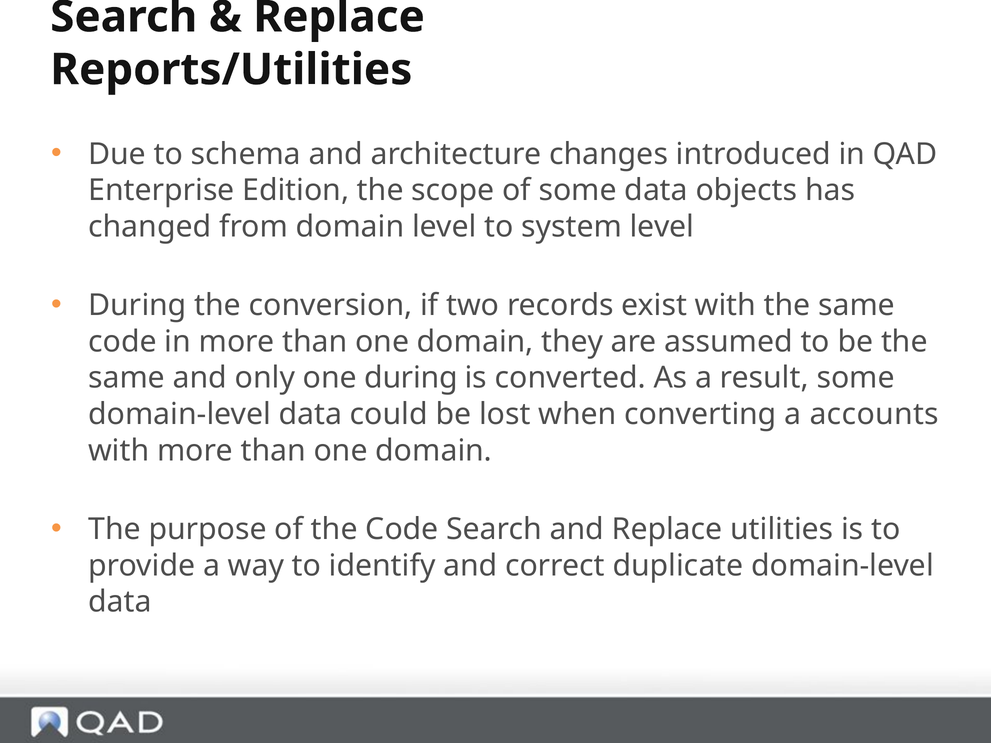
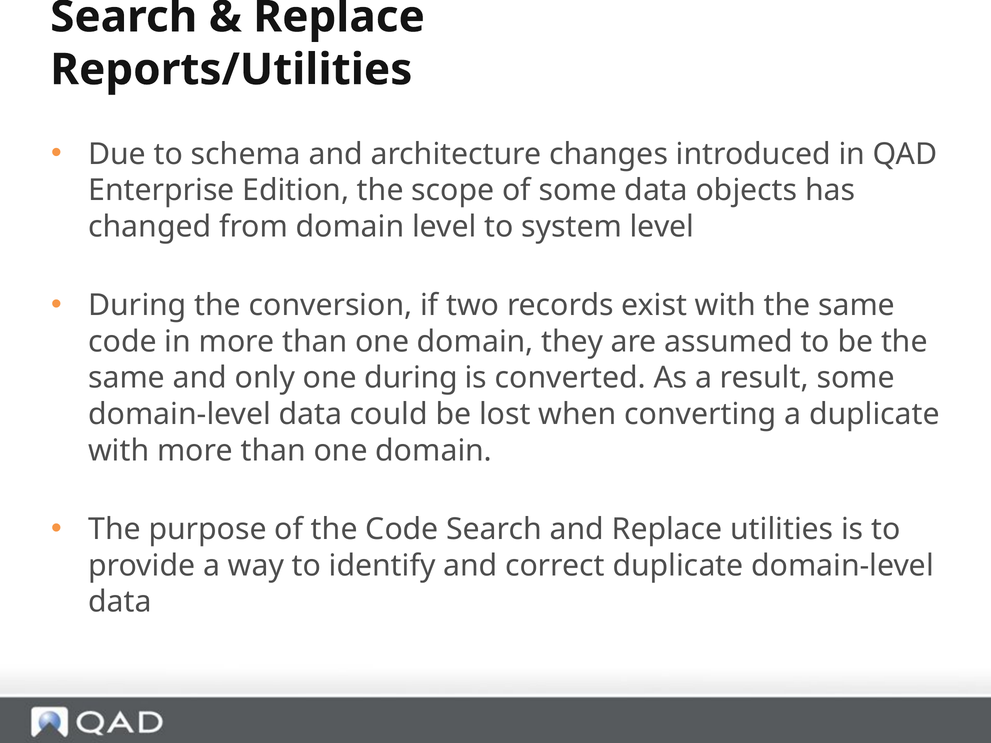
a accounts: accounts -> duplicate
